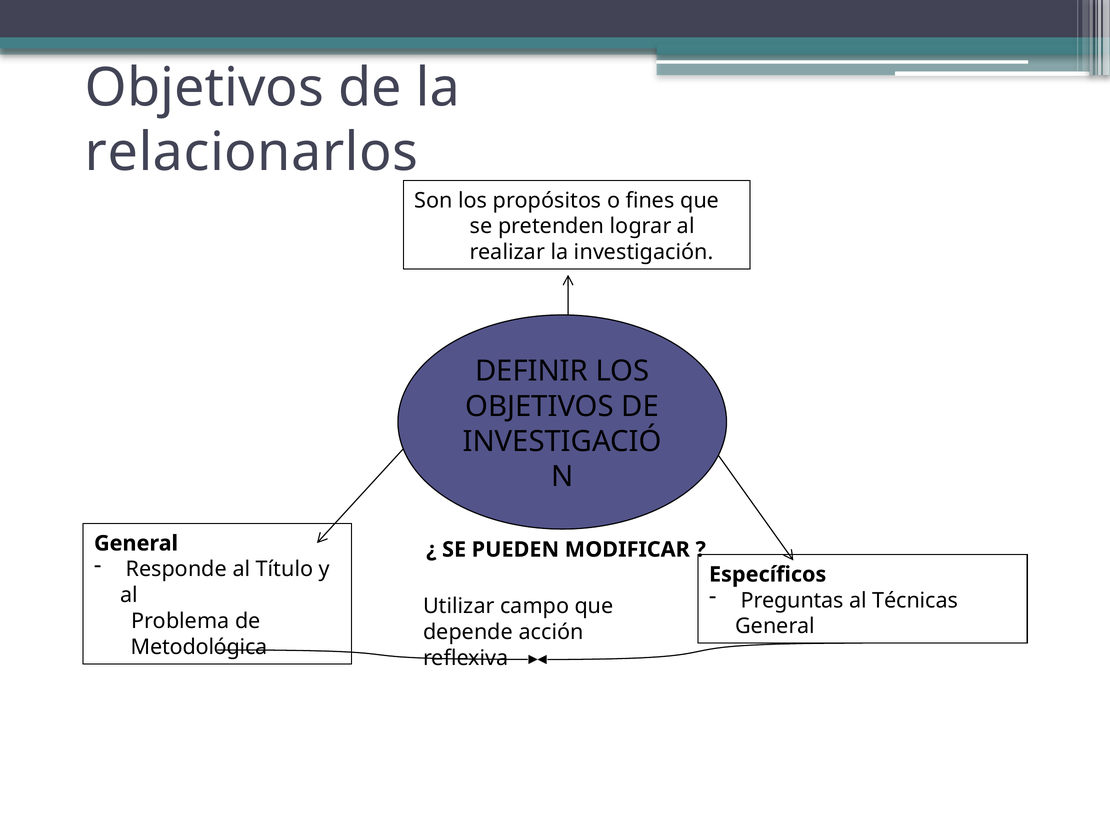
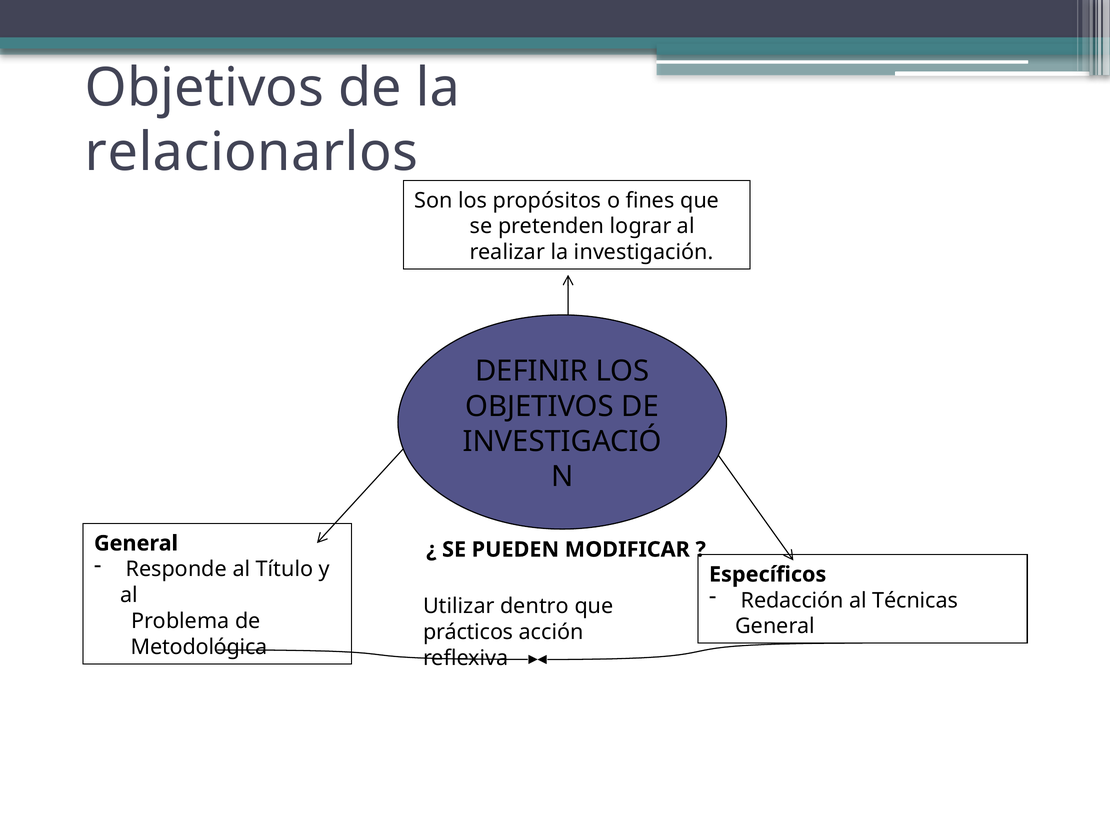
Preguntas: Preguntas -> Redacción
campo: campo -> dentro
depende: depende -> prácticos
